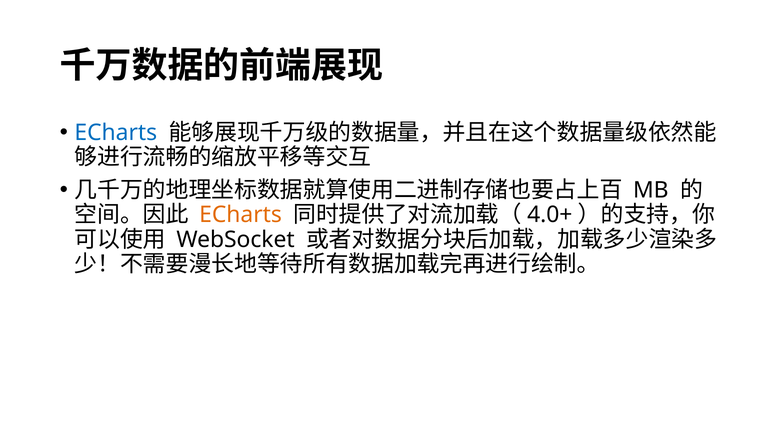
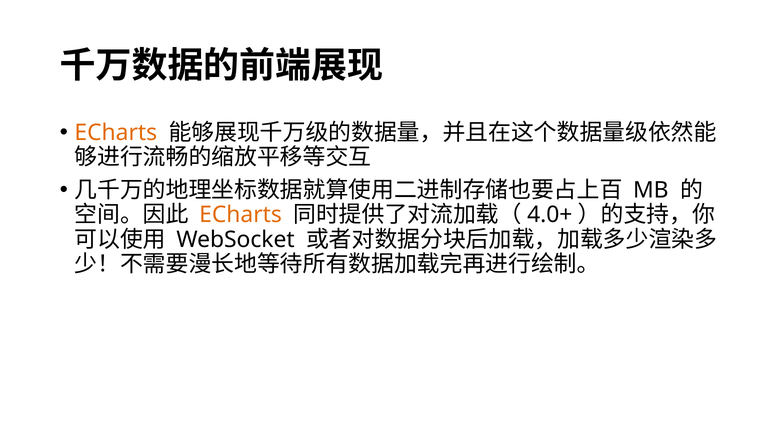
ECharts at (116, 133) colour: blue -> orange
